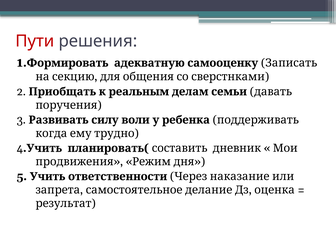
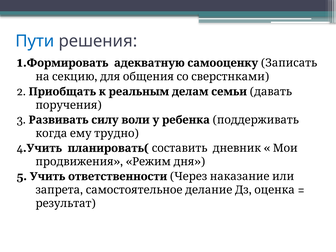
Пути colour: red -> blue
